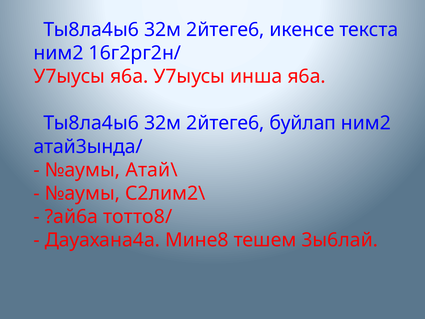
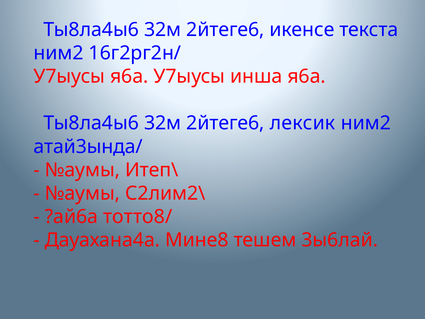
буйлап: буйлап -> лексик
Атай\: Атай\ -> Итеп\
